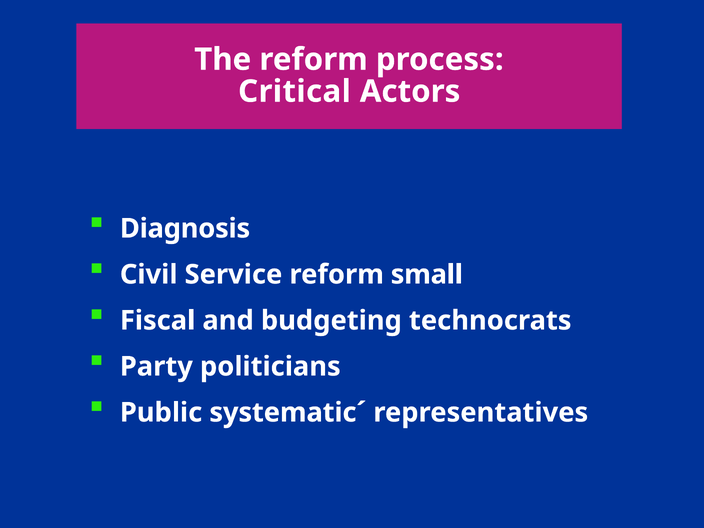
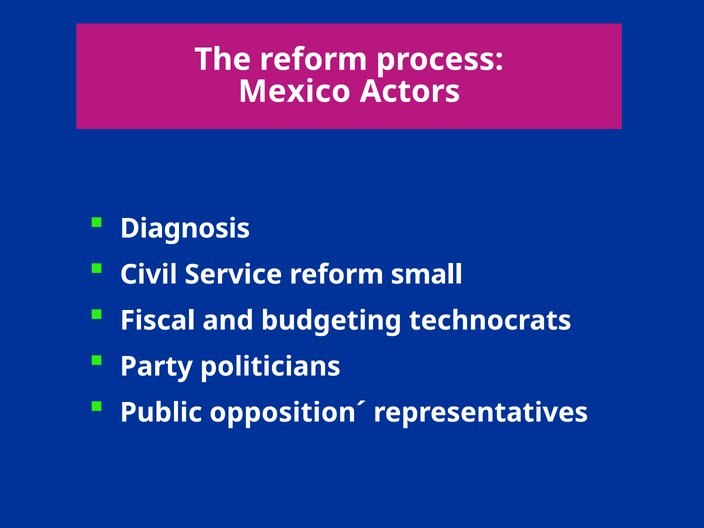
Critical: Critical -> Mexico
systematic´: systematic´ -> opposition´
